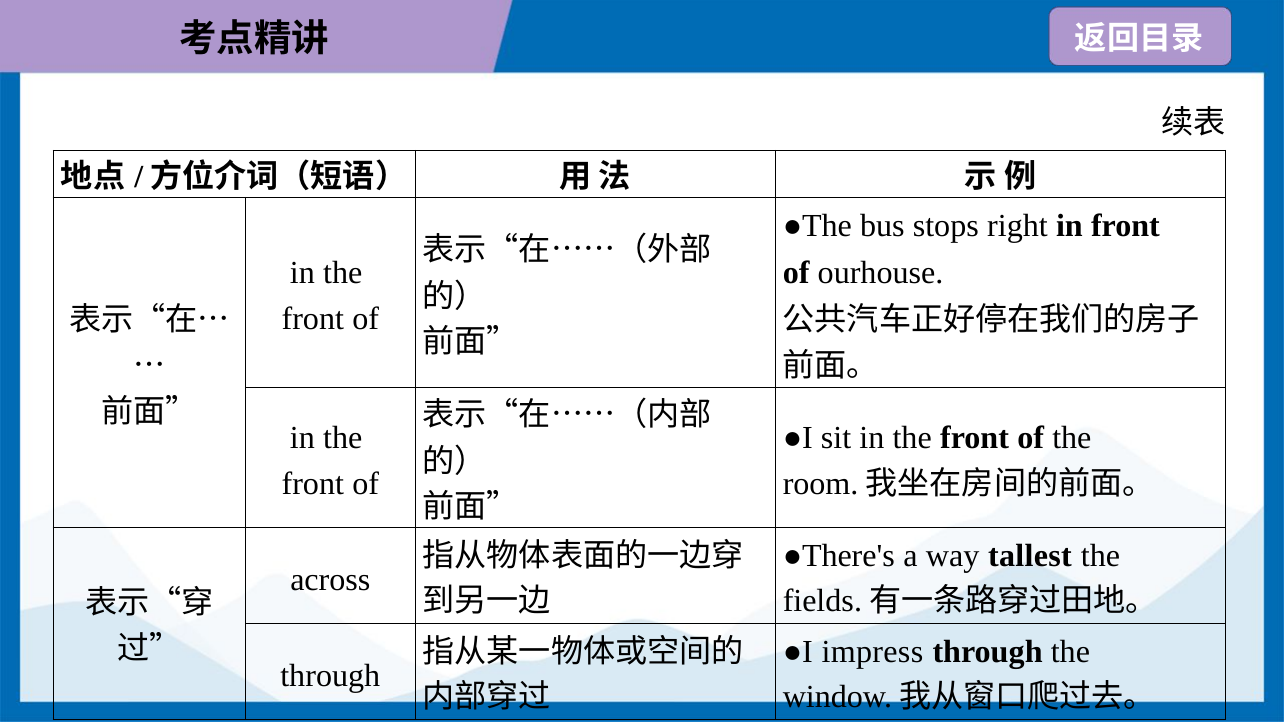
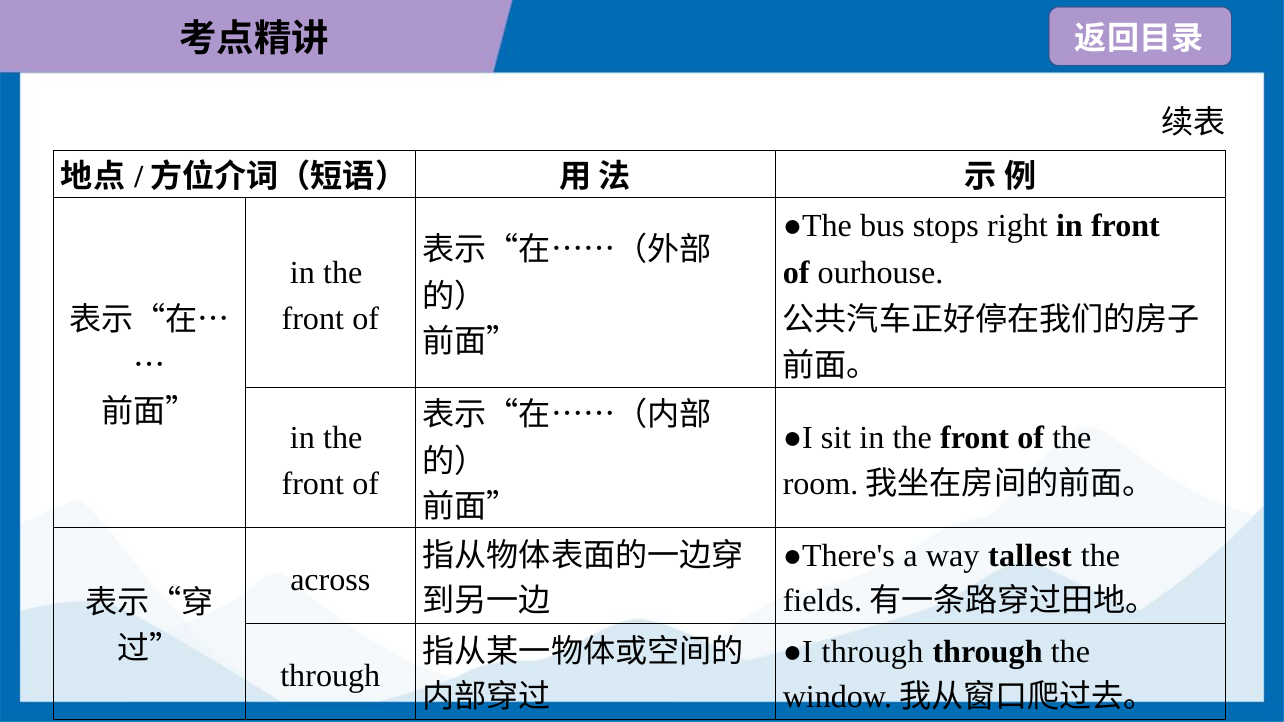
●I impress: impress -> through
